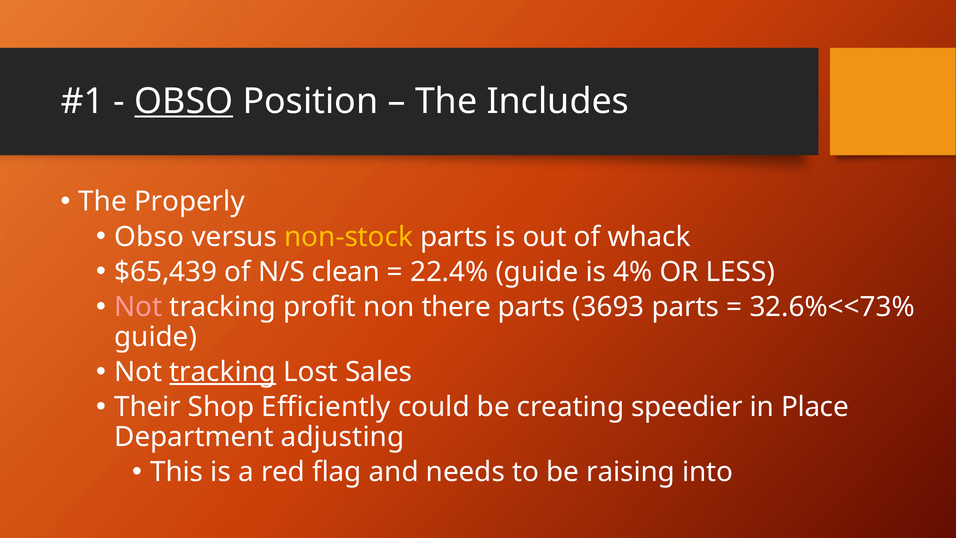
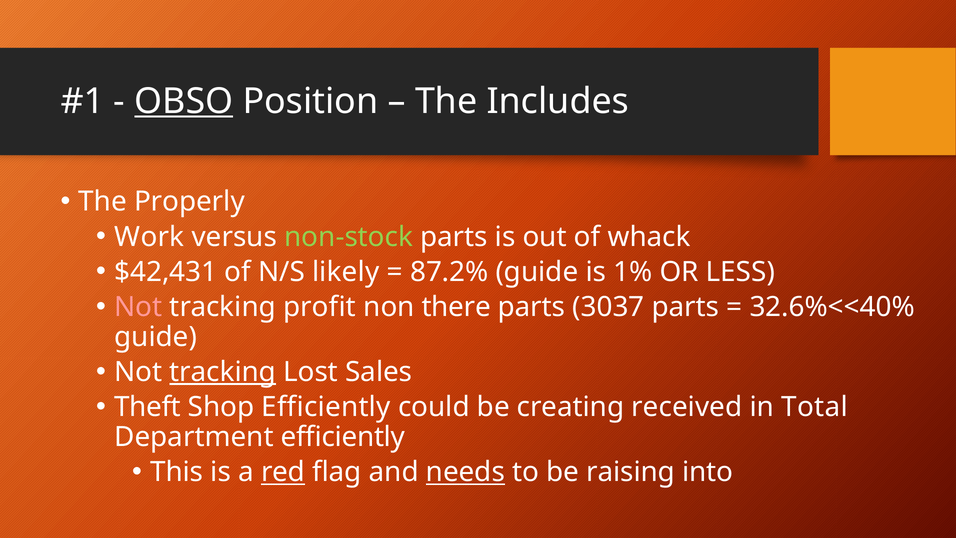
Obso at (149, 237): Obso -> Work
non-stock colour: yellow -> light green
$65,439: $65,439 -> $42,431
clean: clean -> likely
22.4%: 22.4% -> 87.2%
4%: 4% -> 1%
3693: 3693 -> 3037
32.6%<<73%: 32.6%<<73% -> 32.6%<<40%
Their: Their -> Theft
speedier: speedier -> received
Place: Place -> Total
Department adjusting: adjusting -> efficiently
red underline: none -> present
needs underline: none -> present
